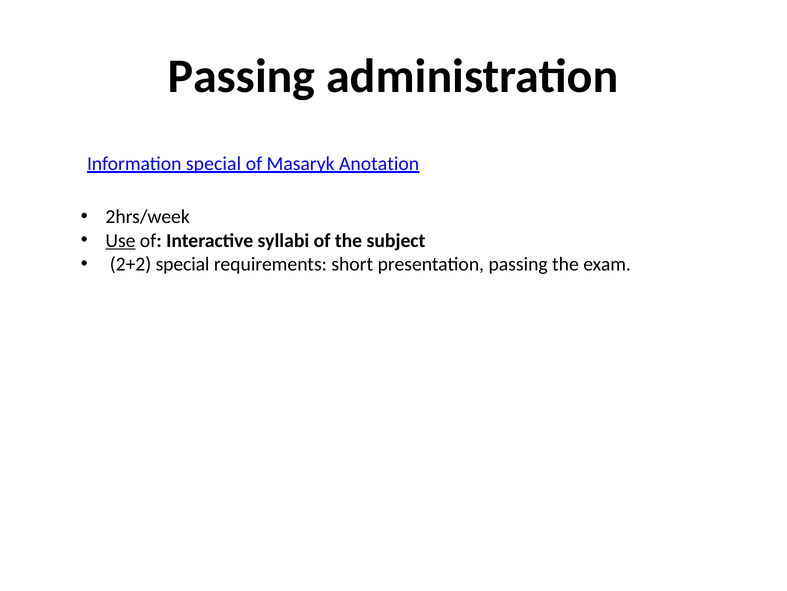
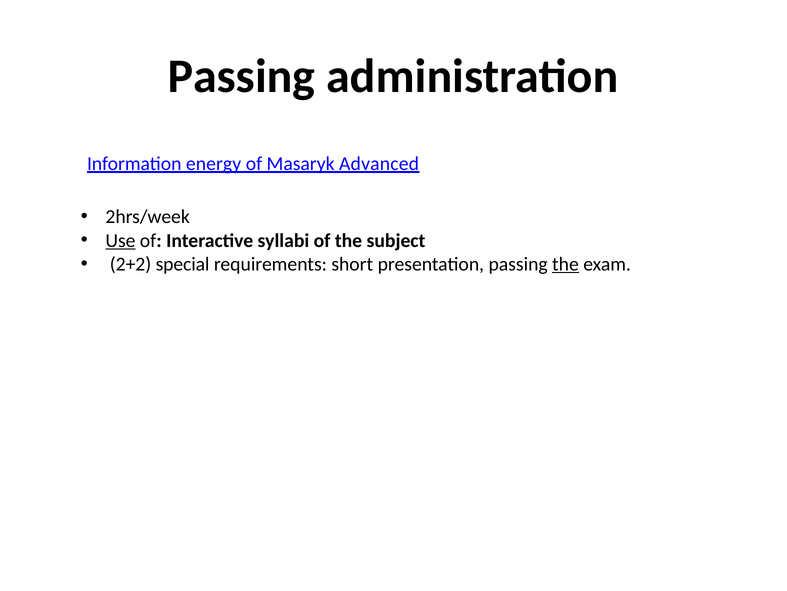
Information special: special -> energy
Anotation: Anotation -> Advanced
the at (565, 264) underline: none -> present
